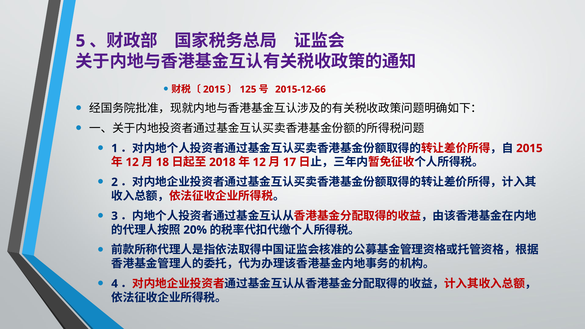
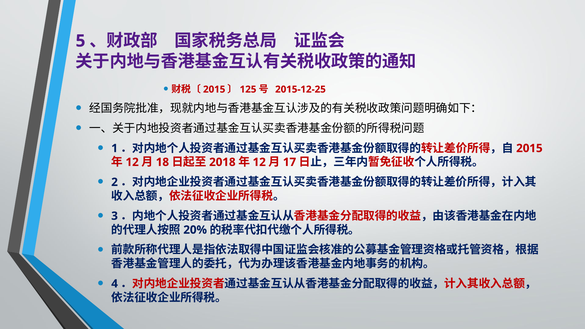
2015-12-66: 2015-12-66 -> 2015-12-25
